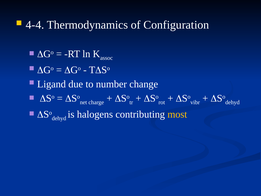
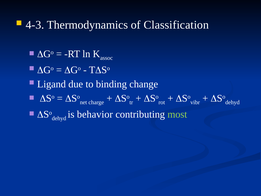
4-4: 4-4 -> 4-3
Configuration: Configuration -> Classification
number: number -> binding
halogens: halogens -> behavior
most colour: yellow -> light green
